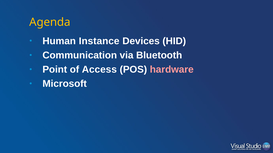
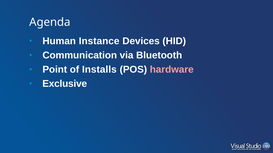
Agenda colour: yellow -> white
Access: Access -> Installs
Microsoft: Microsoft -> Exclusive
